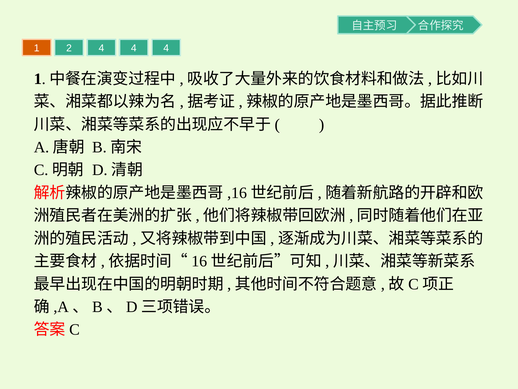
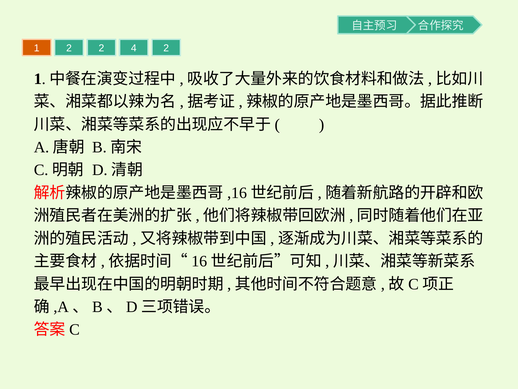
2 4: 4 -> 2
4 at (166, 48): 4 -> 2
